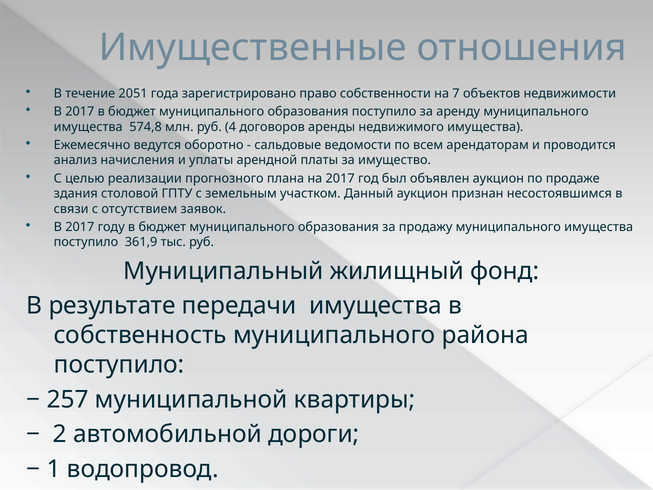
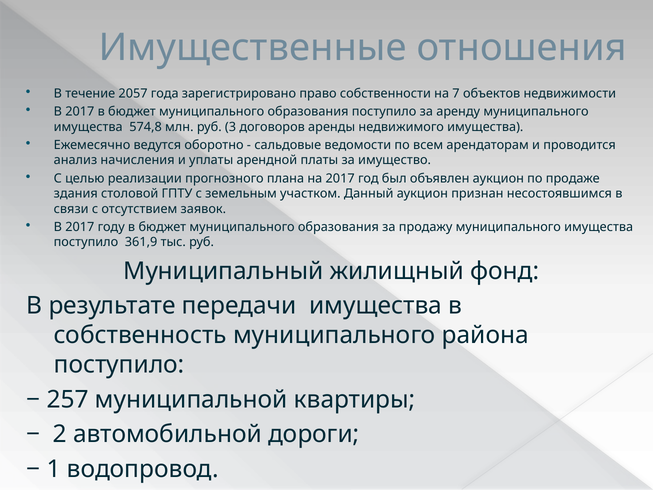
2051: 2051 -> 2057
4: 4 -> 3
